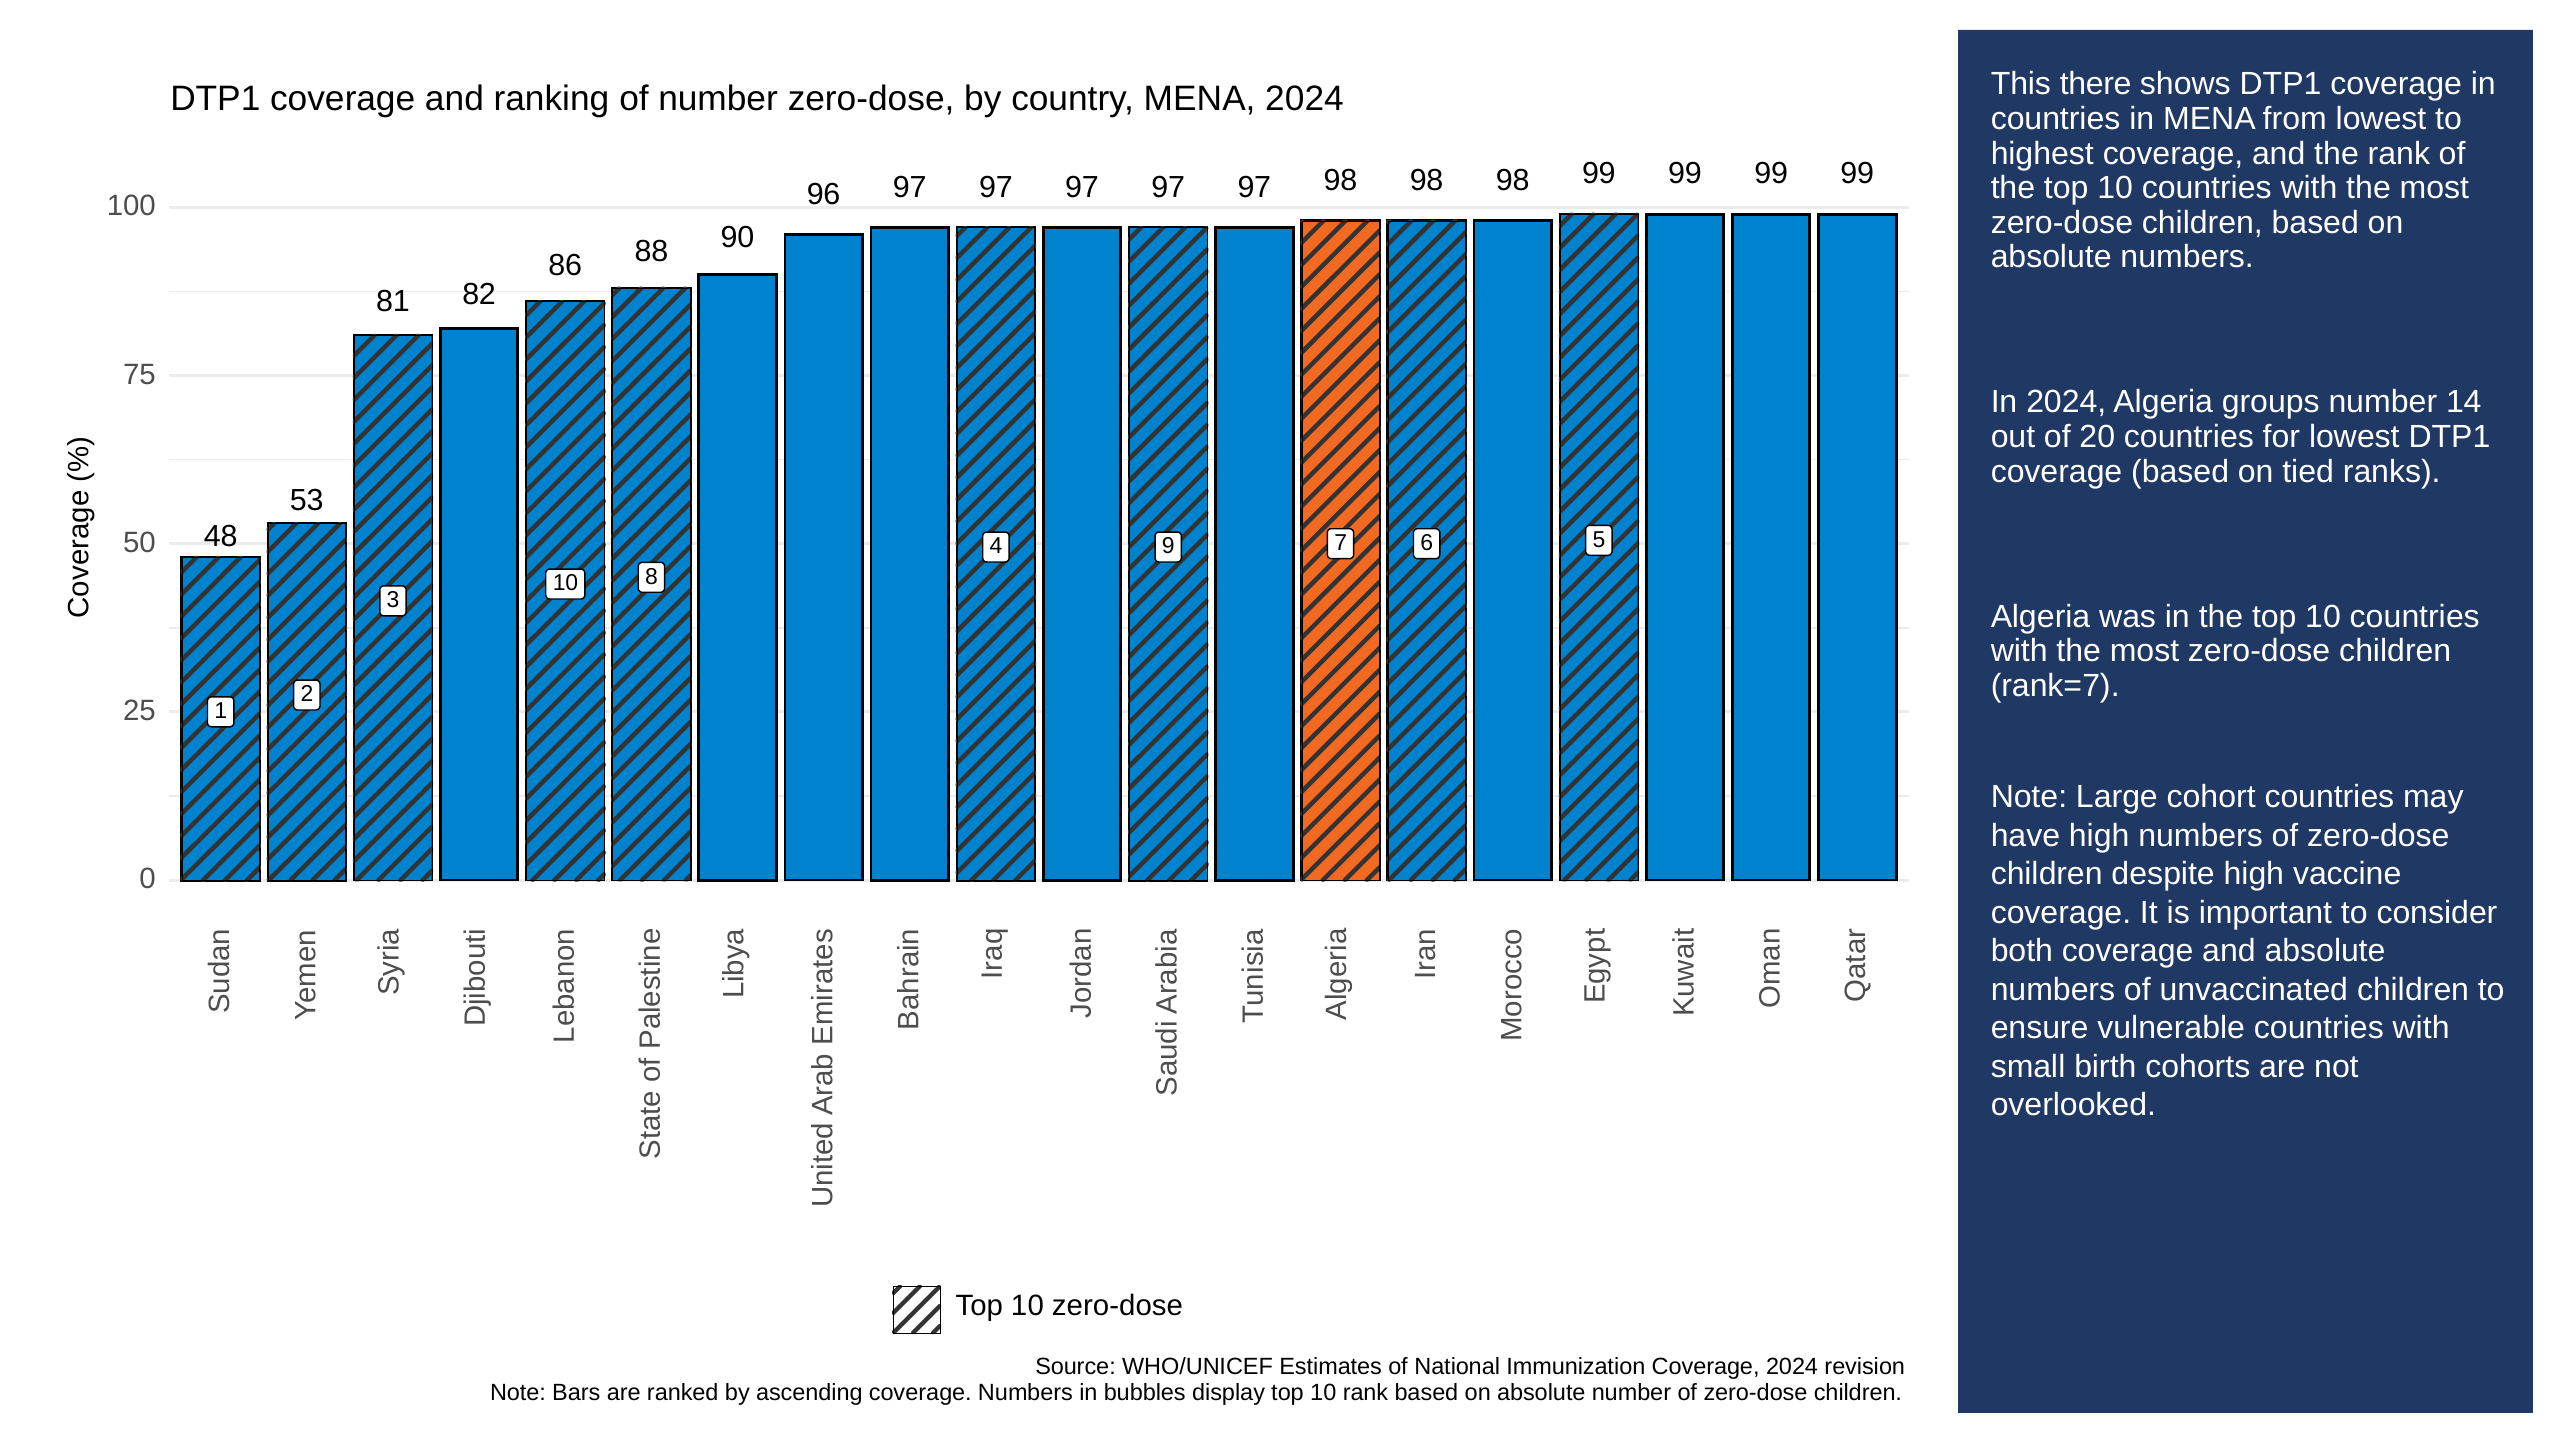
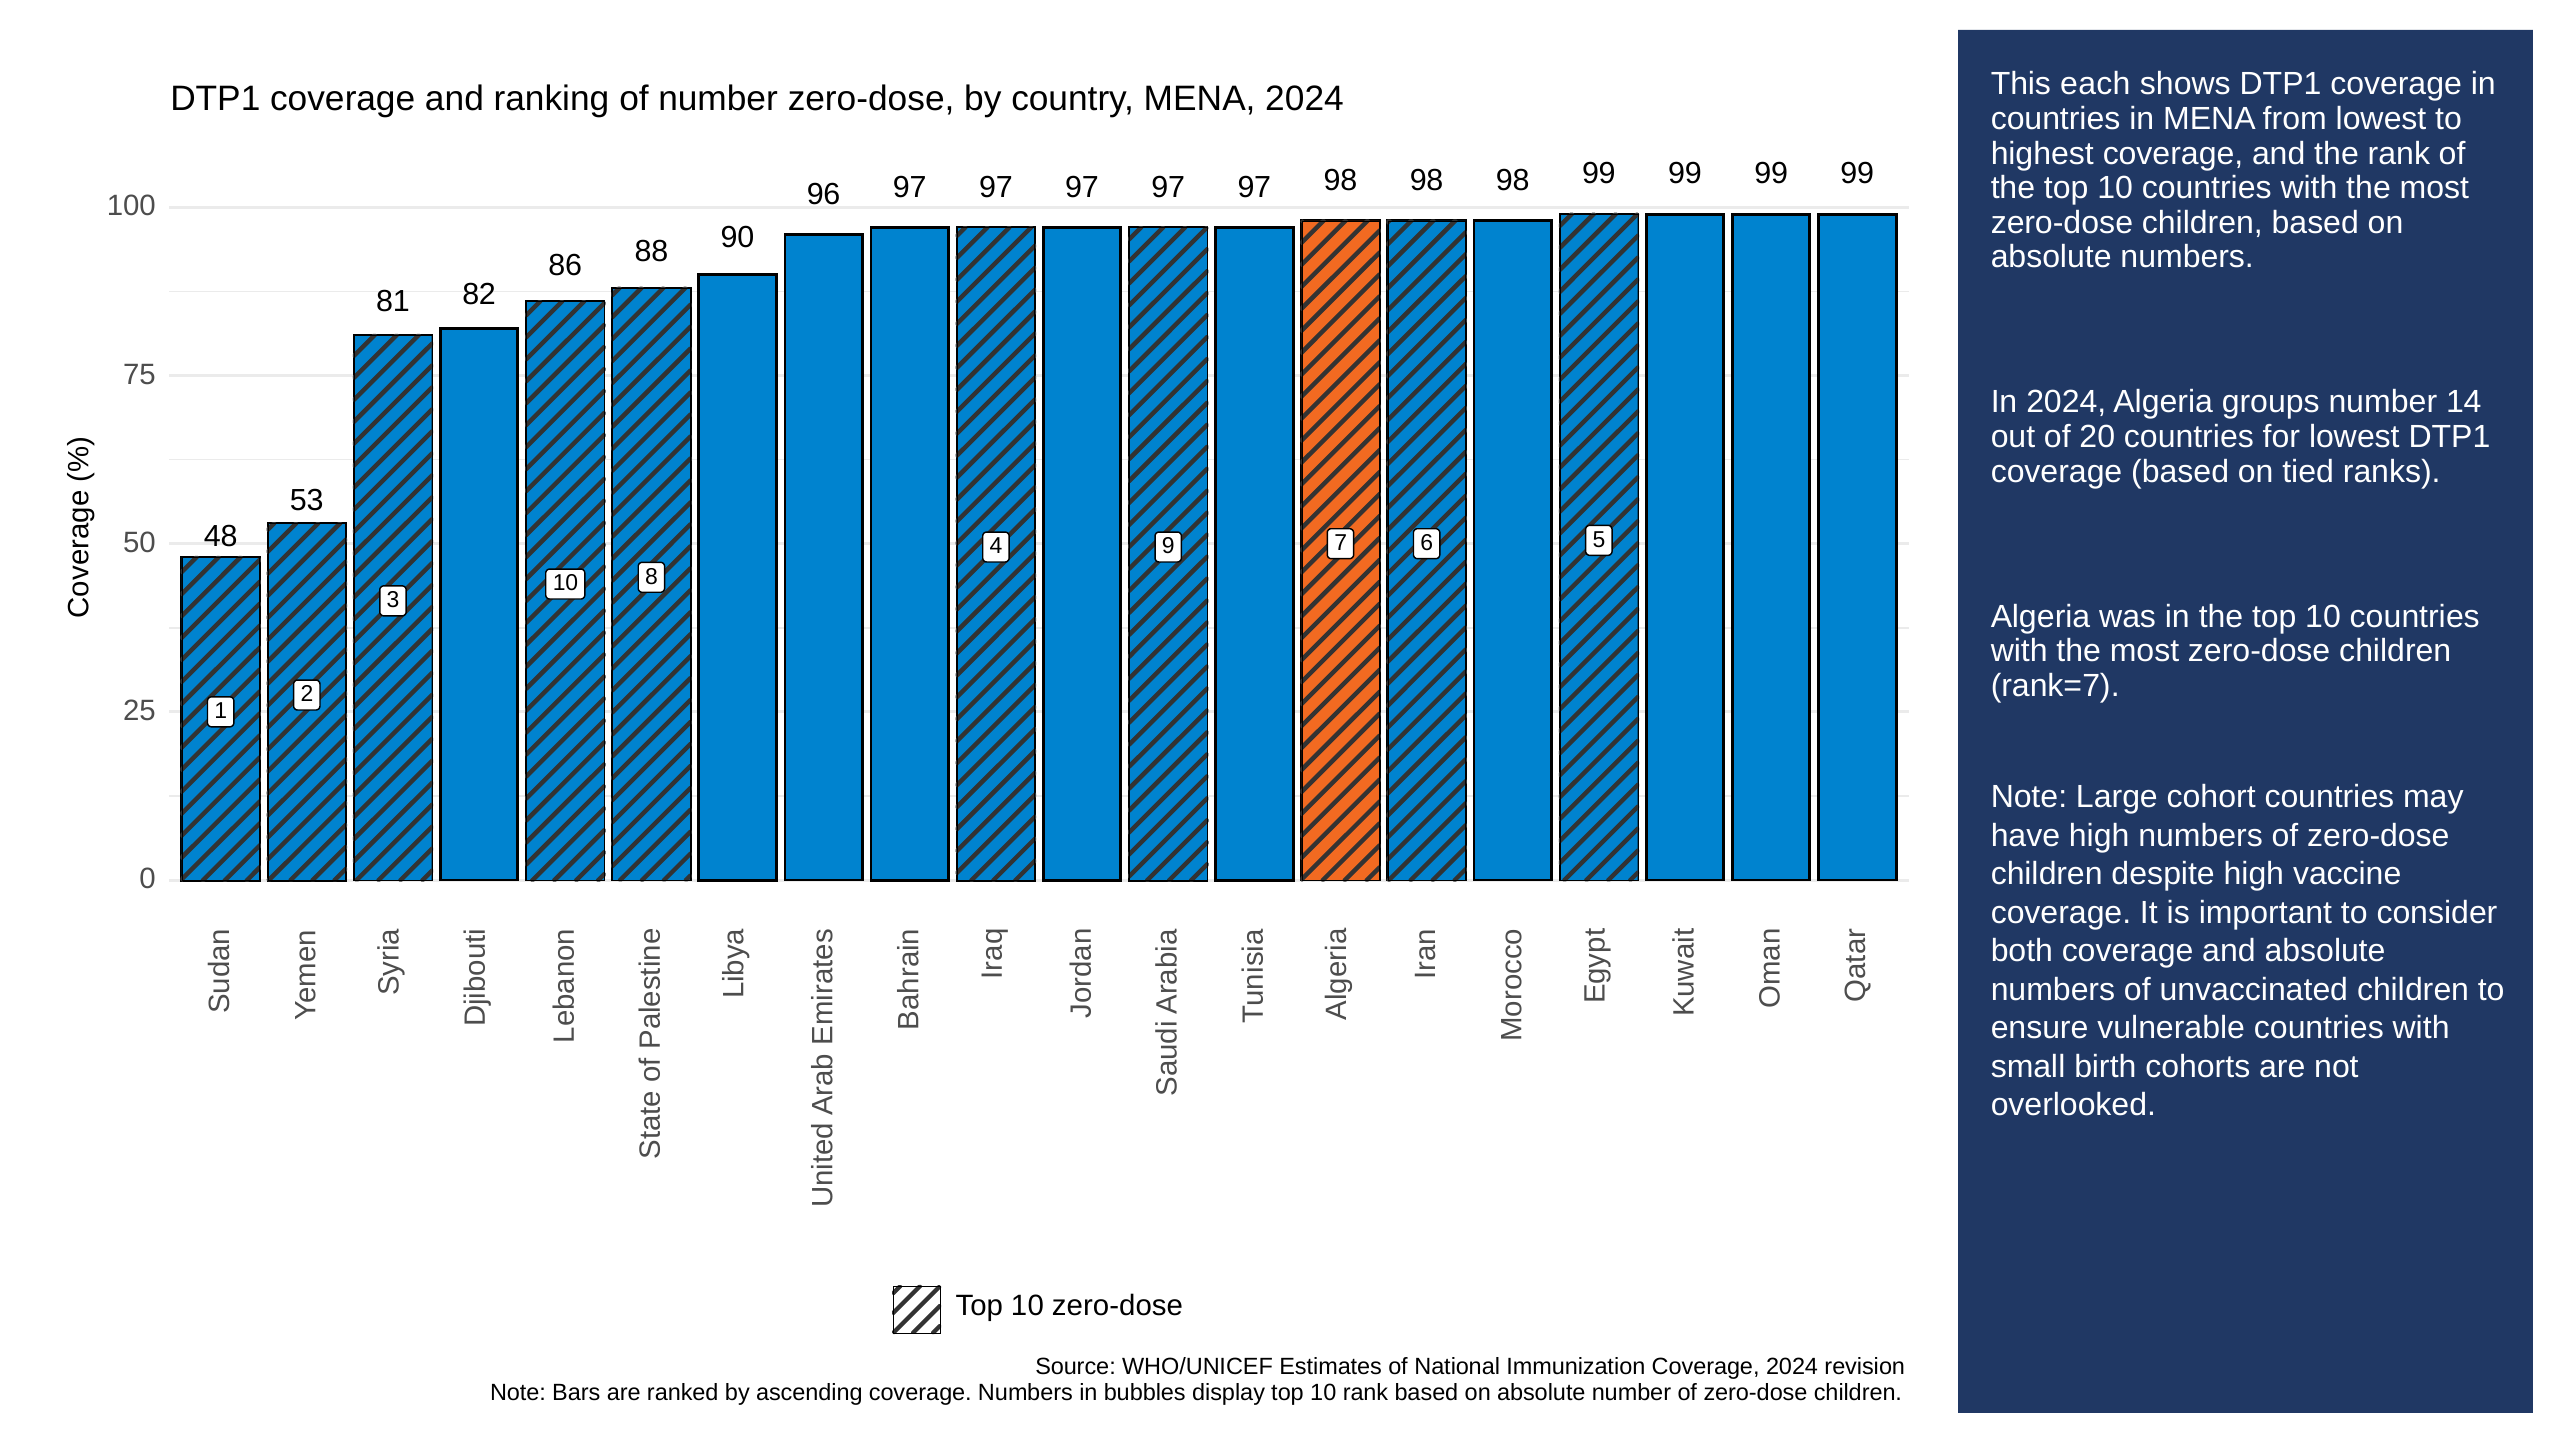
there: there -> each
